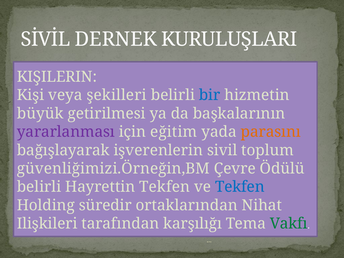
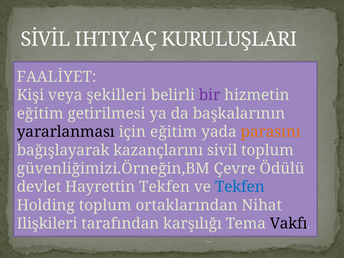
DERNEK: DERNEK -> IHTIYAÇ
KIŞILERIN: KIŞILERIN -> FAALİYET
bir colour: blue -> purple
büyük at (40, 114): büyük -> eğitim
yararlanması colour: purple -> black
işverenlerin: işverenlerin -> kazançlarını
belirli at (39, 187): belirli -> devlet
Holding süredir: süredir -> toplum
Vakfı colour: green -> black
